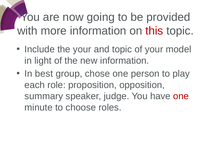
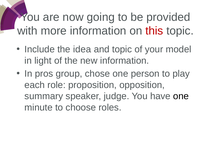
the your: your -> idea
best: best -> pros
one at (181, 96) colour: red -> black
